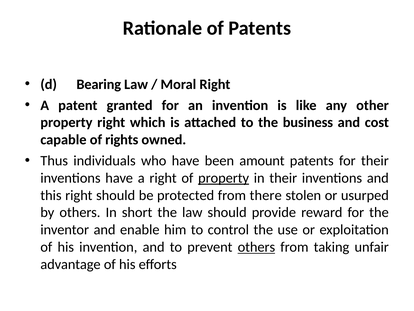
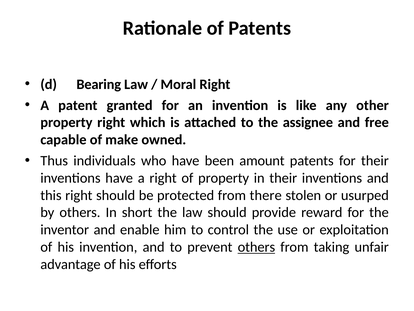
business: business -> assignee
cost: cost -> free
rights: rights -> make
property at (224, 178) underline: present -> none
